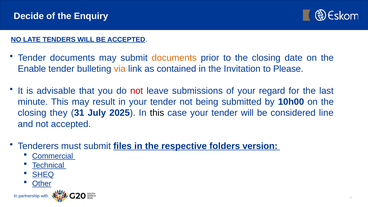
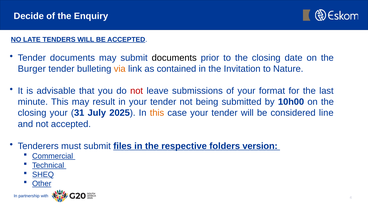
documents at (174, 58) colour: orange -> black
Enable: Enable -> Burger
Please: Please -> Nature
regard: regard -> format
closing they: they -> your
this at (157, 113) colour: black -> orange
